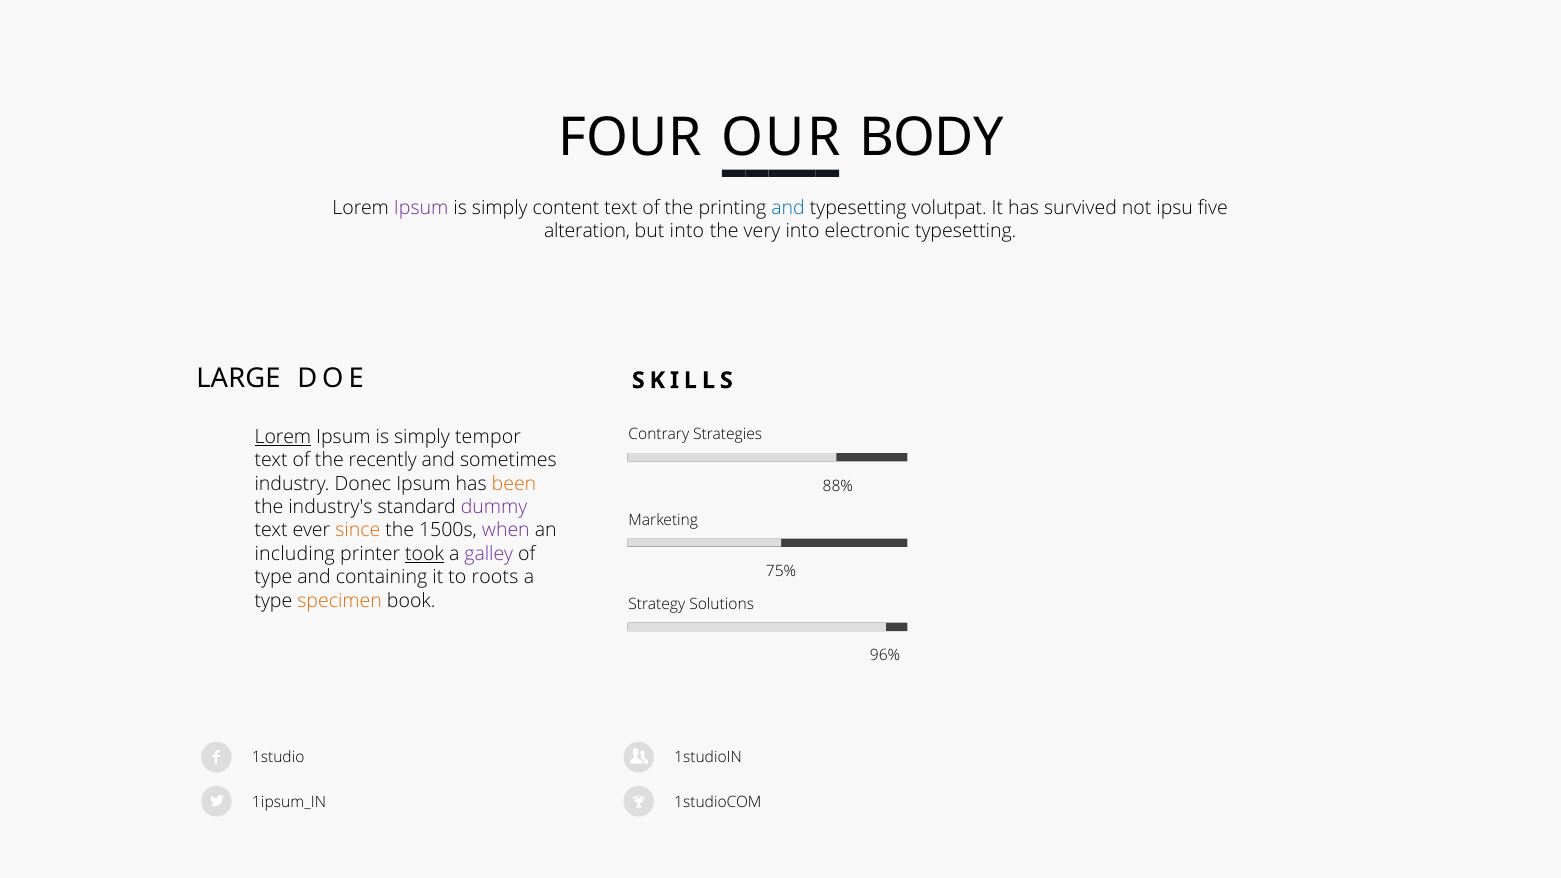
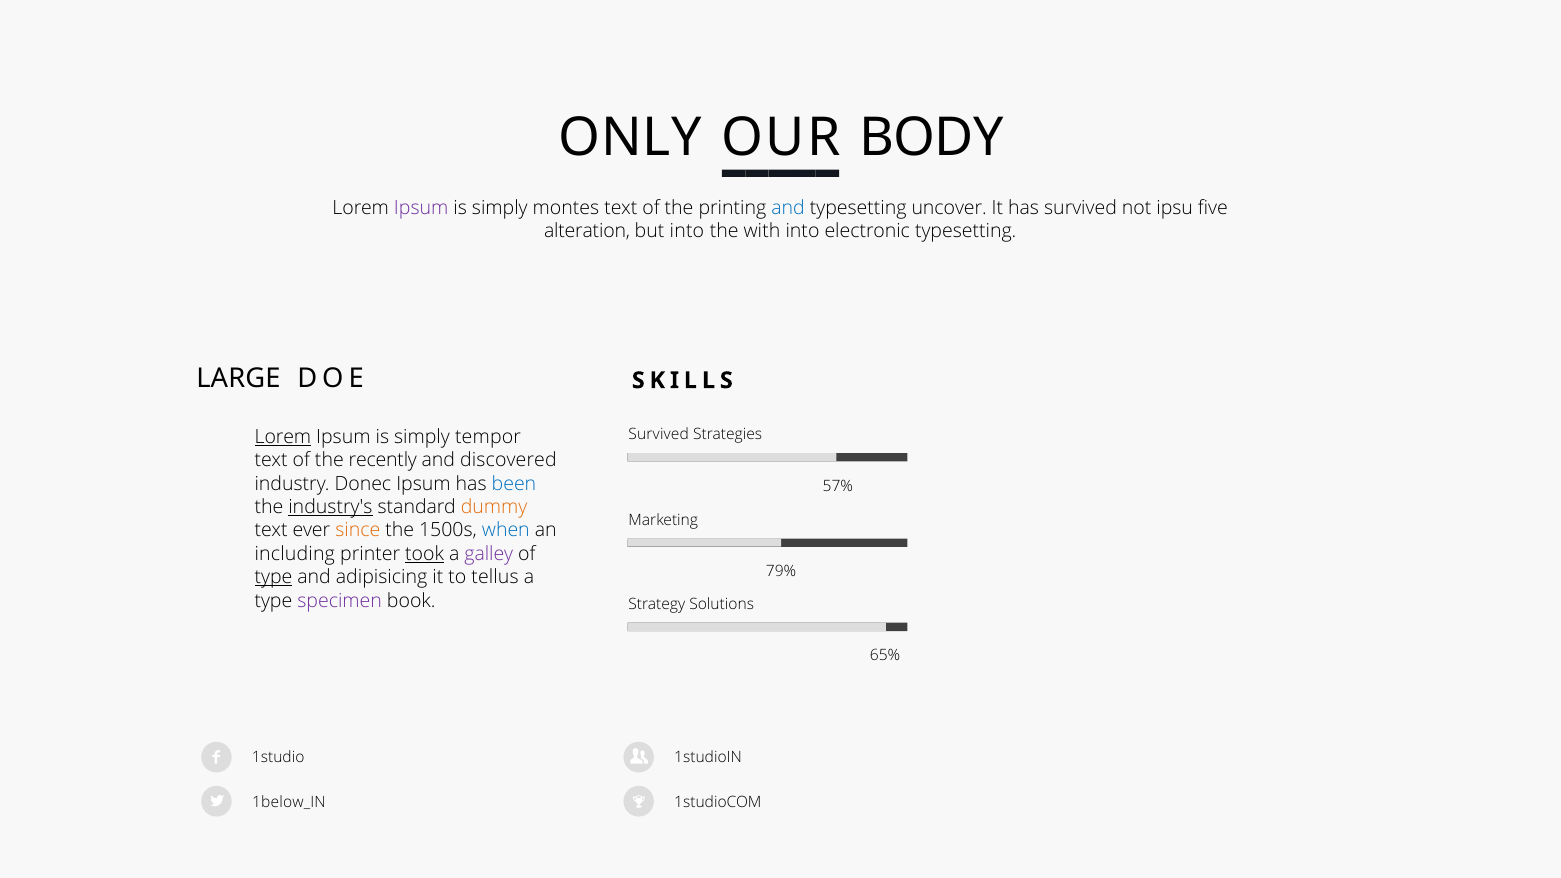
FOUR: FOUR -> ONLY
content: content -> montes
volutpat: volutpat -> uncover
very: very -> with
Contrary at (659, 435): Contrary -> Survived
sometimes: sometimes -> discovered
been colour: orange -> blue
88%: 88% -> 57%
industry's underline: none -> present
dummy colour: purple -> orange
when colour: purple -> blue
75%: 75% -> 79%
type at (273, 577) underline: none -> present
containing: containing -> adipisicing
roots: roots -> tellus
specimen colour: orange -> purple
96%: 96% -> 65%
1ipsum_IN: 1ipsum_IN -> 1below_IN
